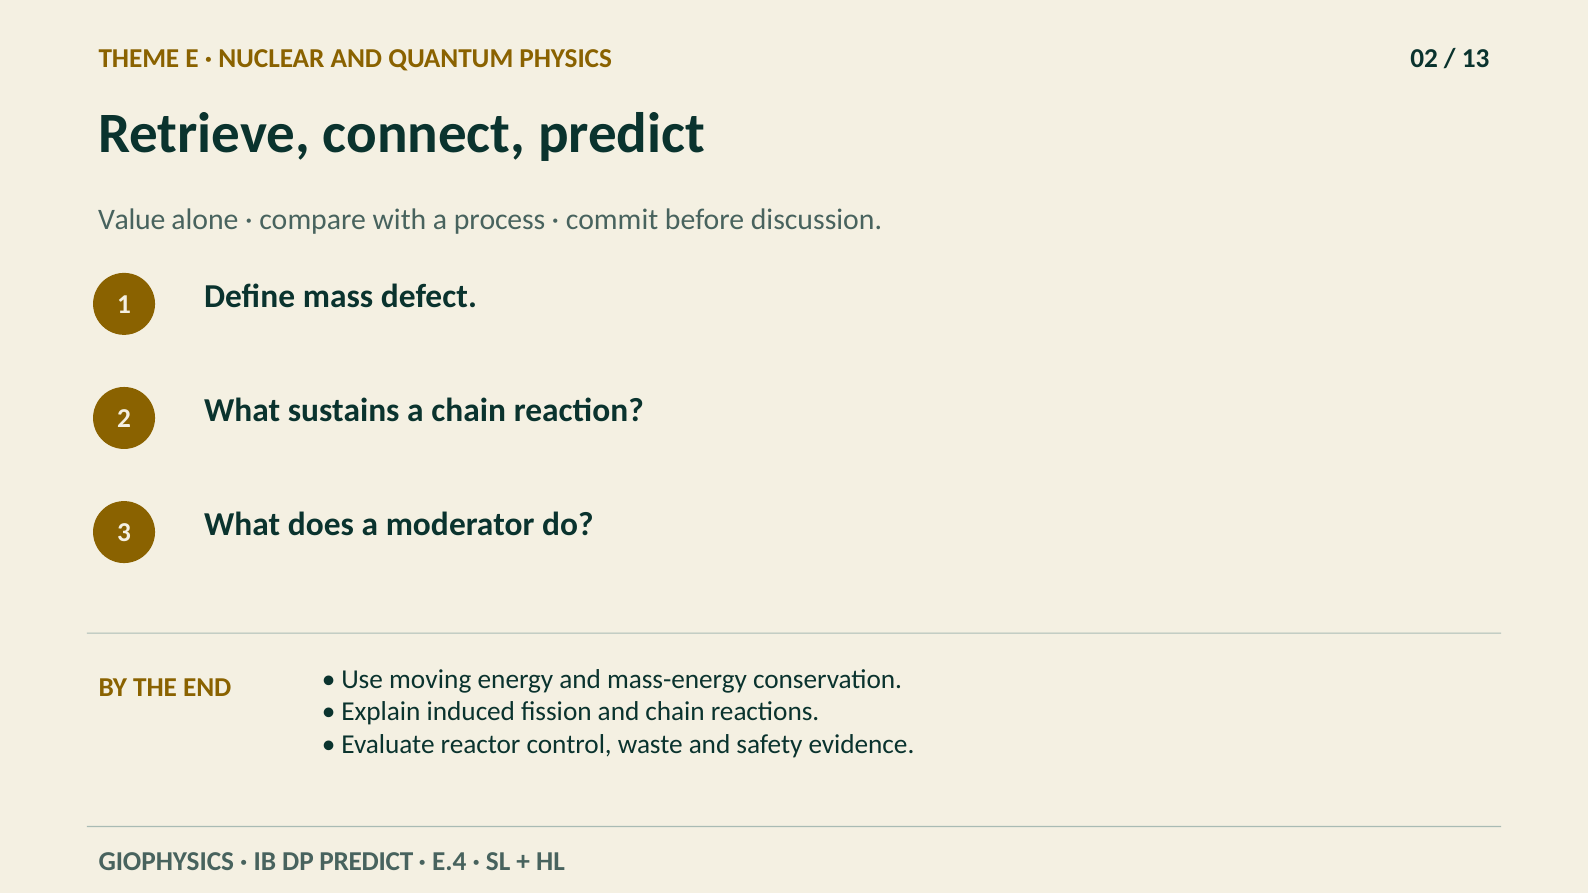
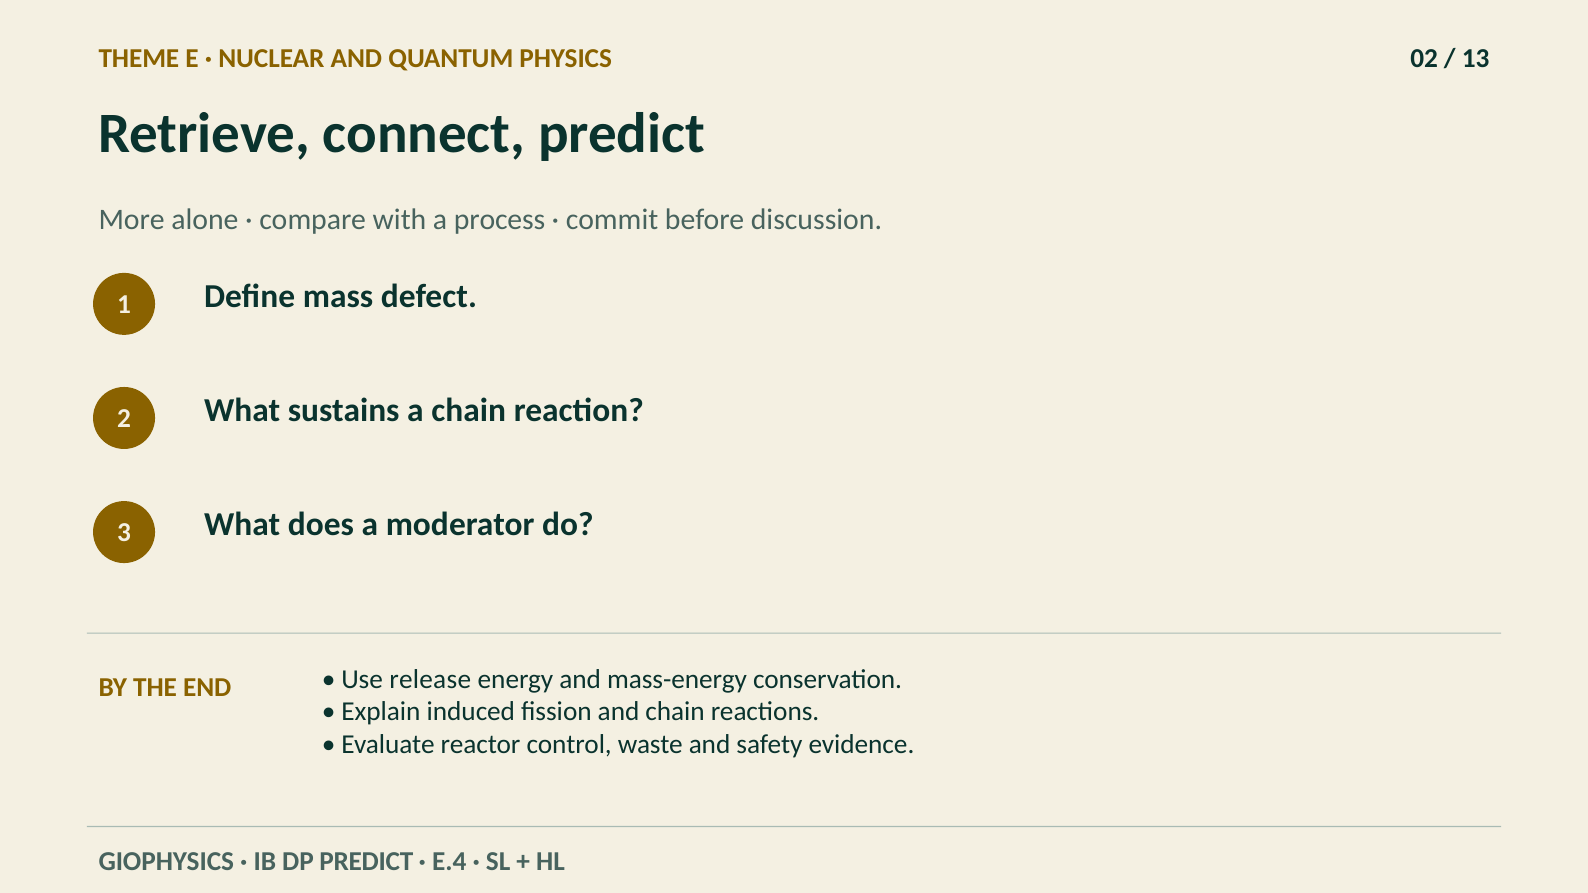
Value: Value -> More
moving: moving -> release
